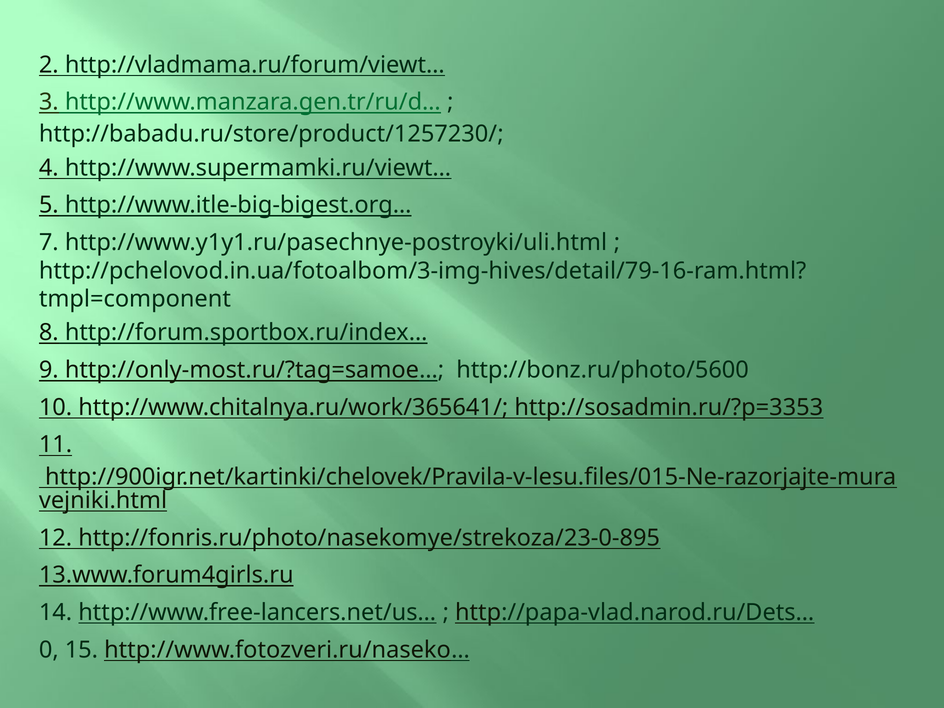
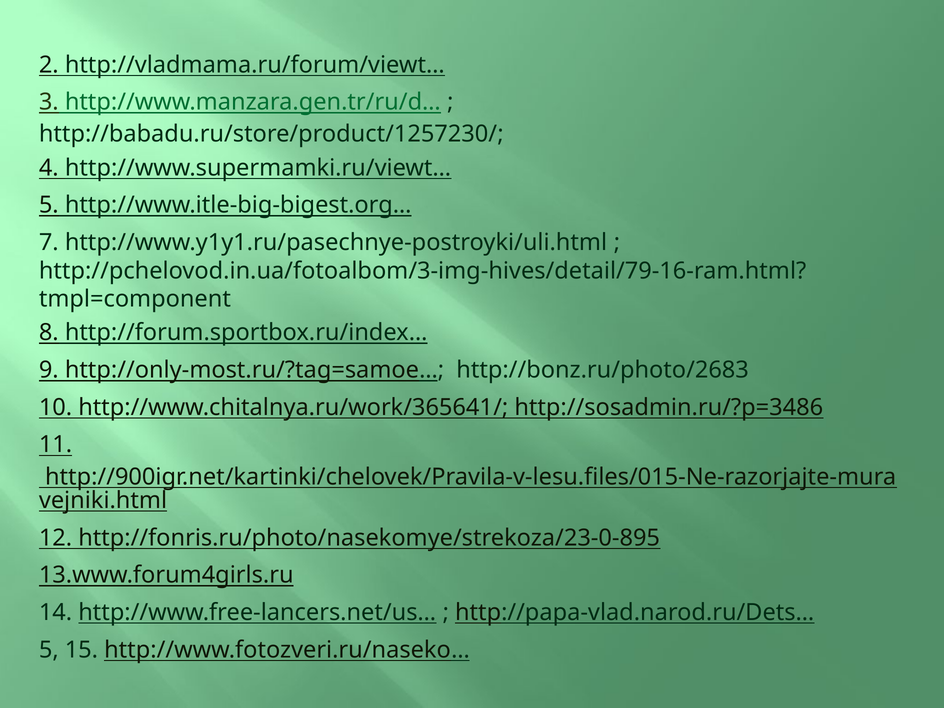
http://bonz.ru/photo/5600: http://bonz.ru/photo/5600 -> http://bonz.ru/photo/2683
http://sosadmin.ru/?p=3353: http://sosadmin.ru/?p=3353 -> http://sosadmin.ru/?p=3486
0 at (49, 650): 0 -> 5
